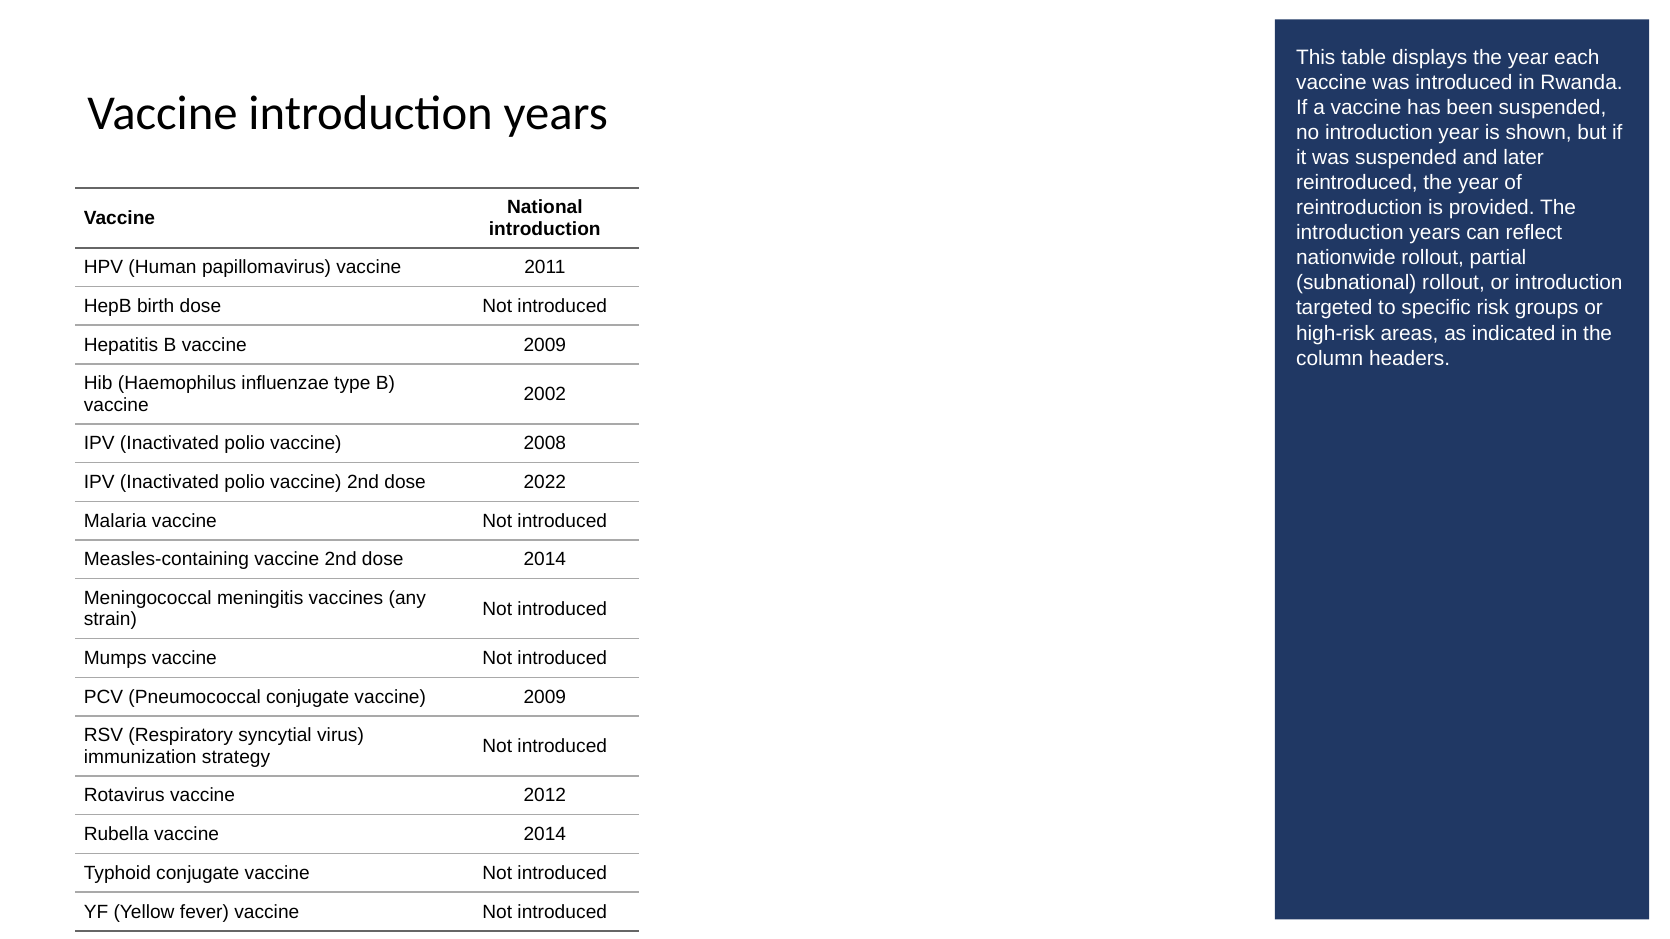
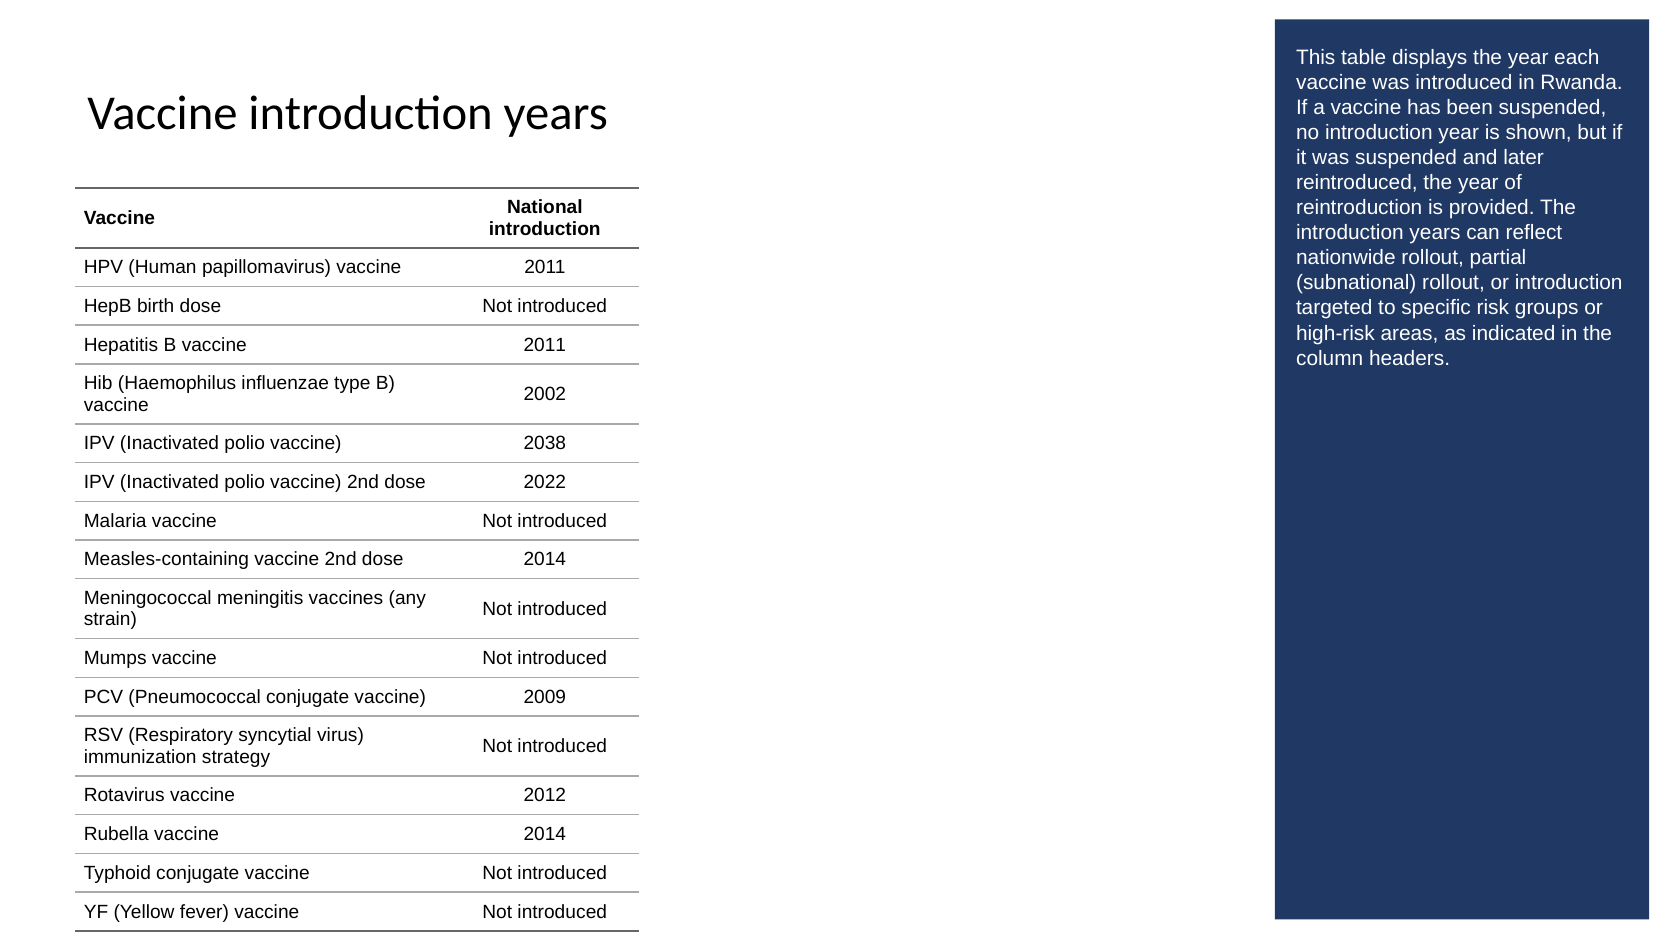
B vaccine 2009: 2009 -> 2011
2008: 2008 -> 2038
